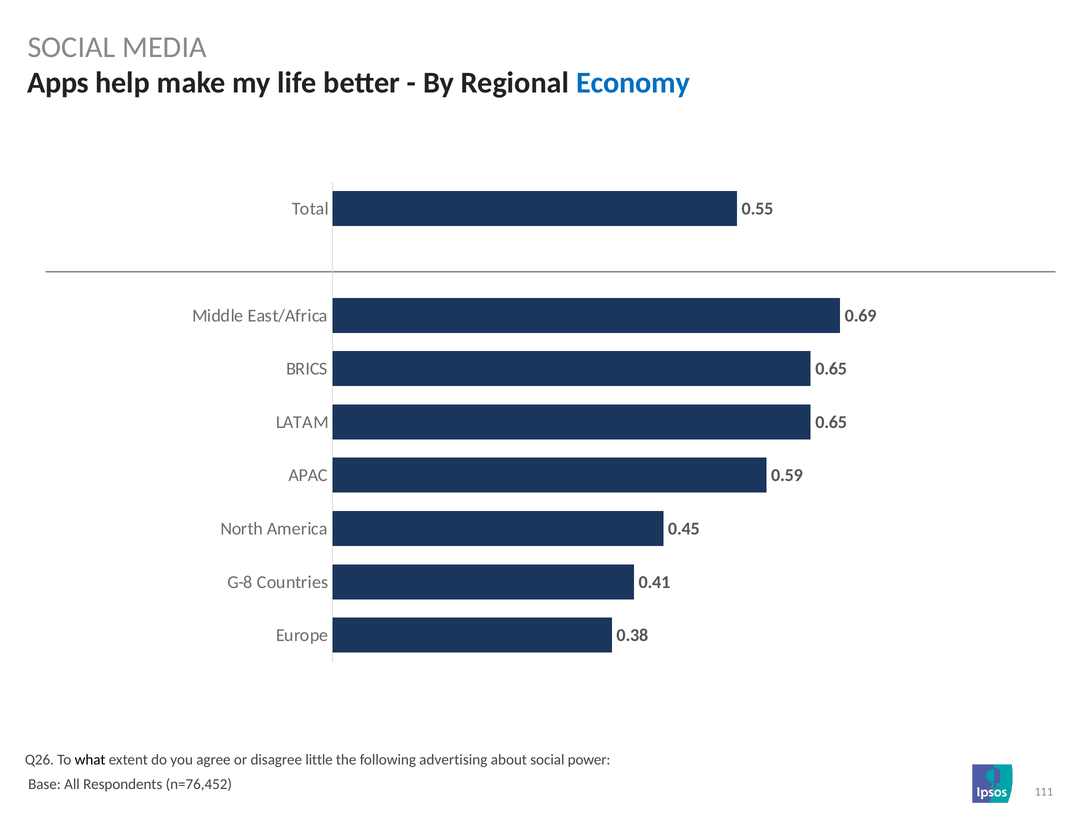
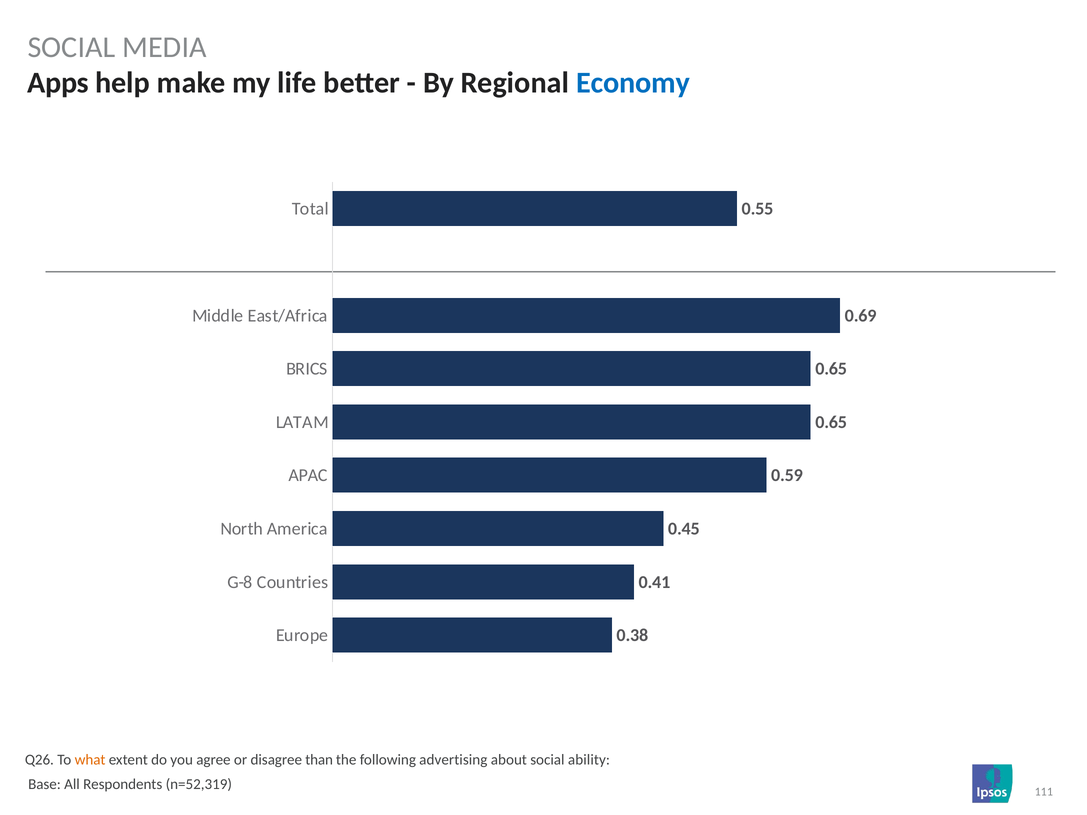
what colour: black -> orange
little: little -> than
power: power -> ability
n=76,452: n=76,452 -> n=52,319
